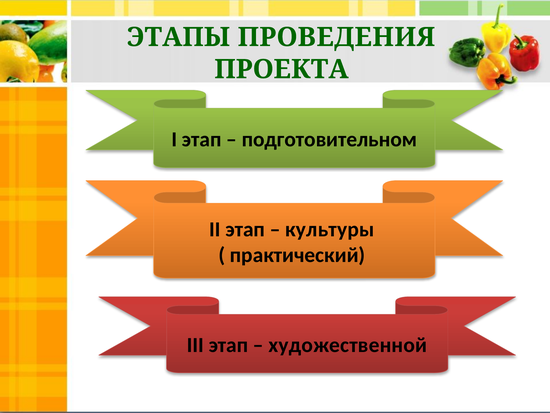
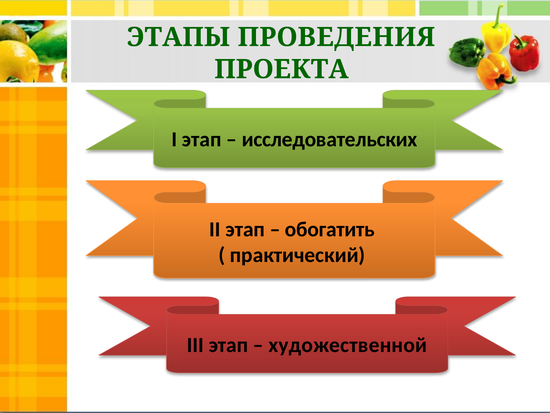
подготовительном: подготовительном -> исследовательских
культуры: культуры -> обогатить
